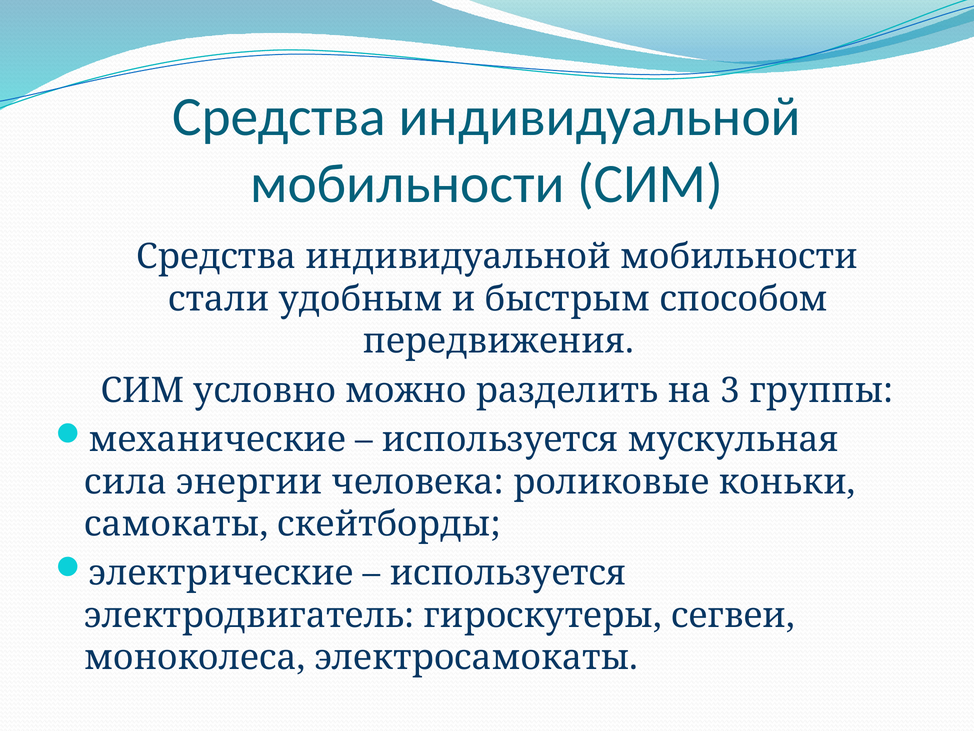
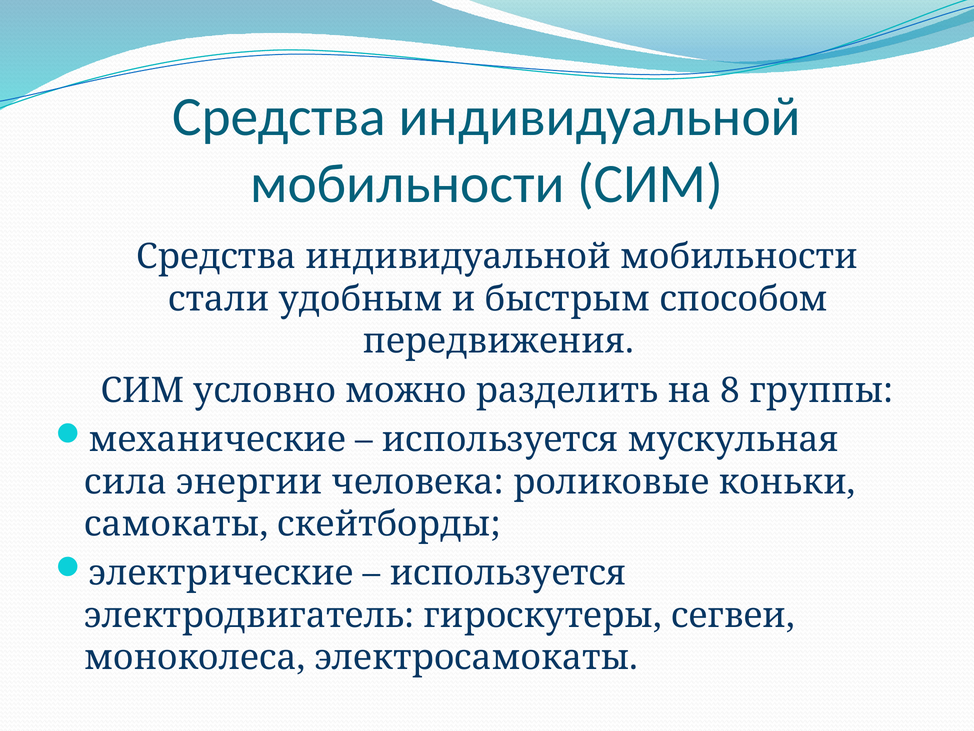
3: 3 -> 8
